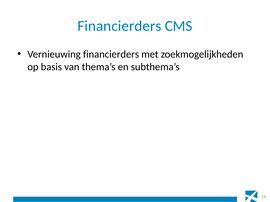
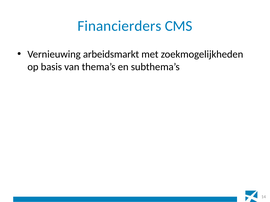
Vernieuwing financierders: financierders -> arbeidsmarkt
